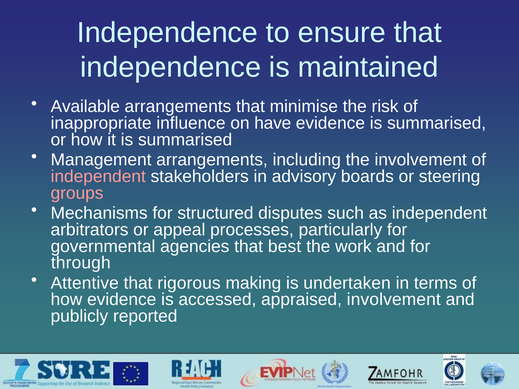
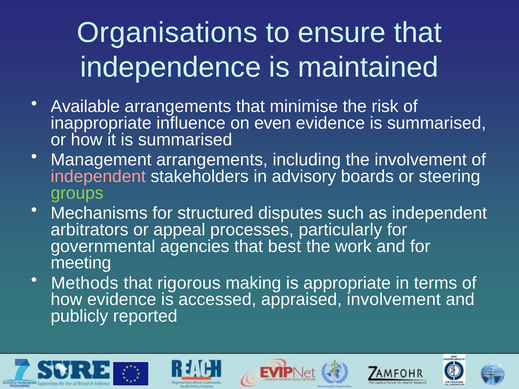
Independence at (167, 33): Independence -> Organisations
have: have -> even
groups colour: pink -> light green
through: through -> meeting
Attentive: Attentive -> Methods
undertaken: undertaken -> appropriate
